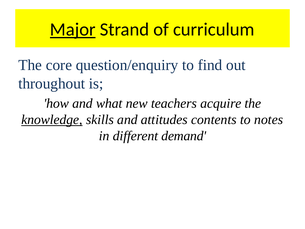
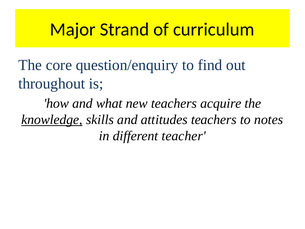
Major underline: present -> none
attitudes contents: contents -> teachers
demand: demand -> teacher
